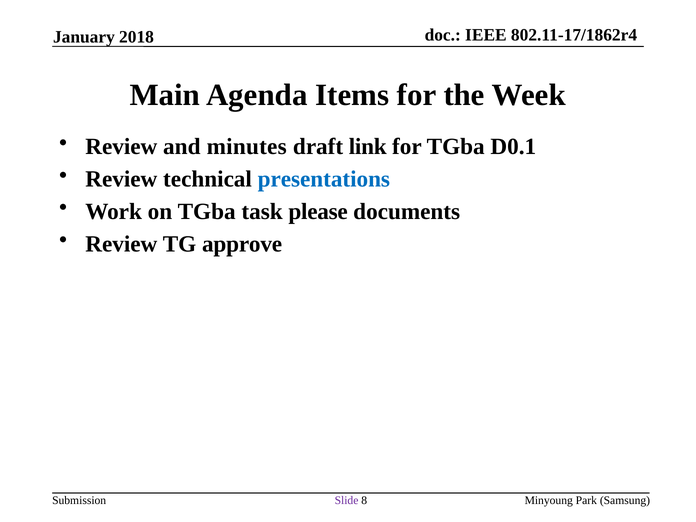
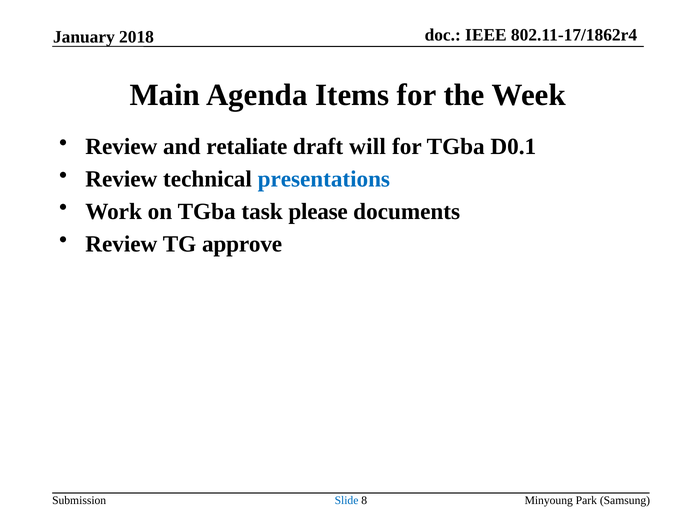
minutes: minutes -> retaliate
link: link -> will
Slide colour: purple -> blue
